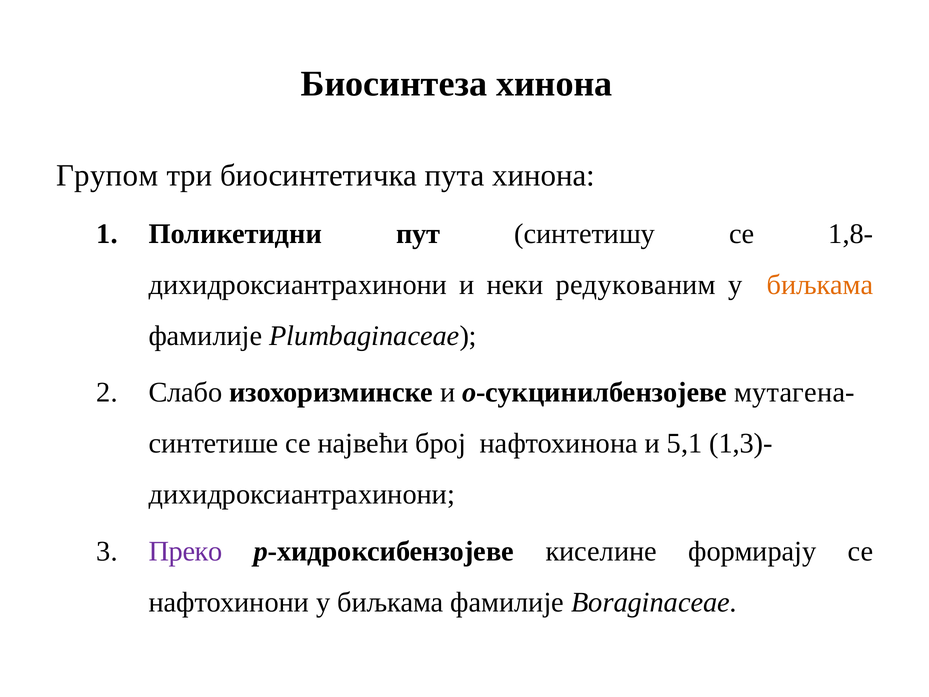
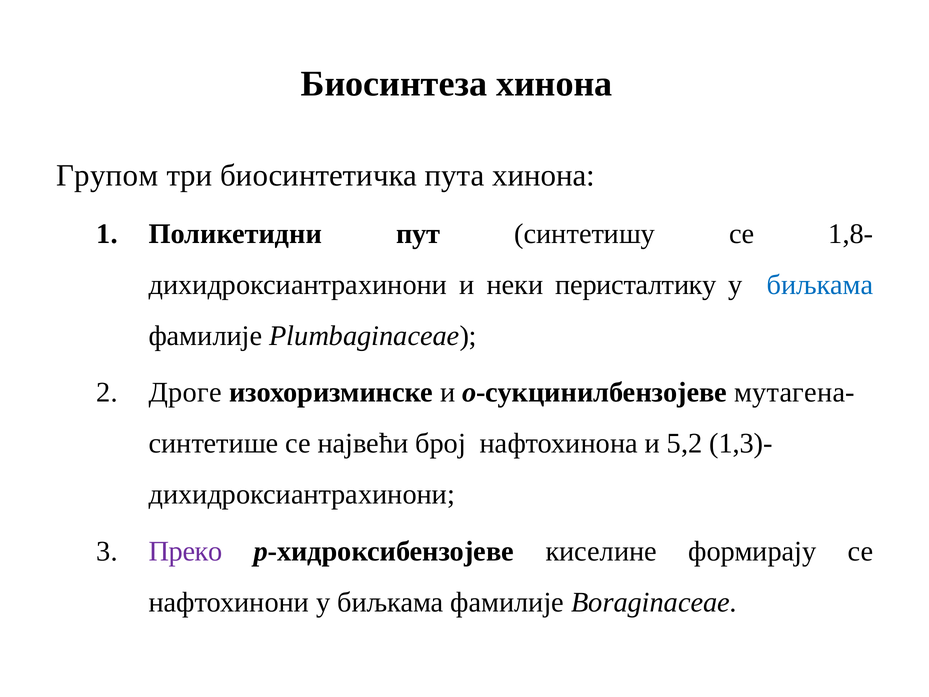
редукованим: редукованим -> перисталтику
биљкама at (820, 285) colour: orange -> blue
Слабо: Слабо -> Дроге
5,1: 5,1 -> 5,2
